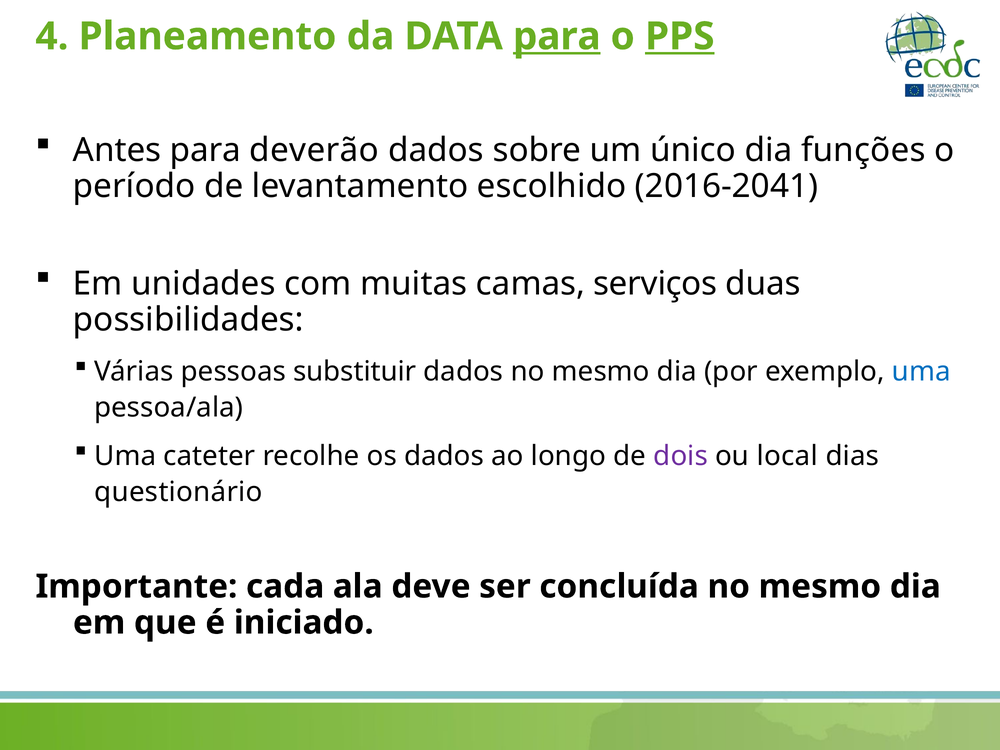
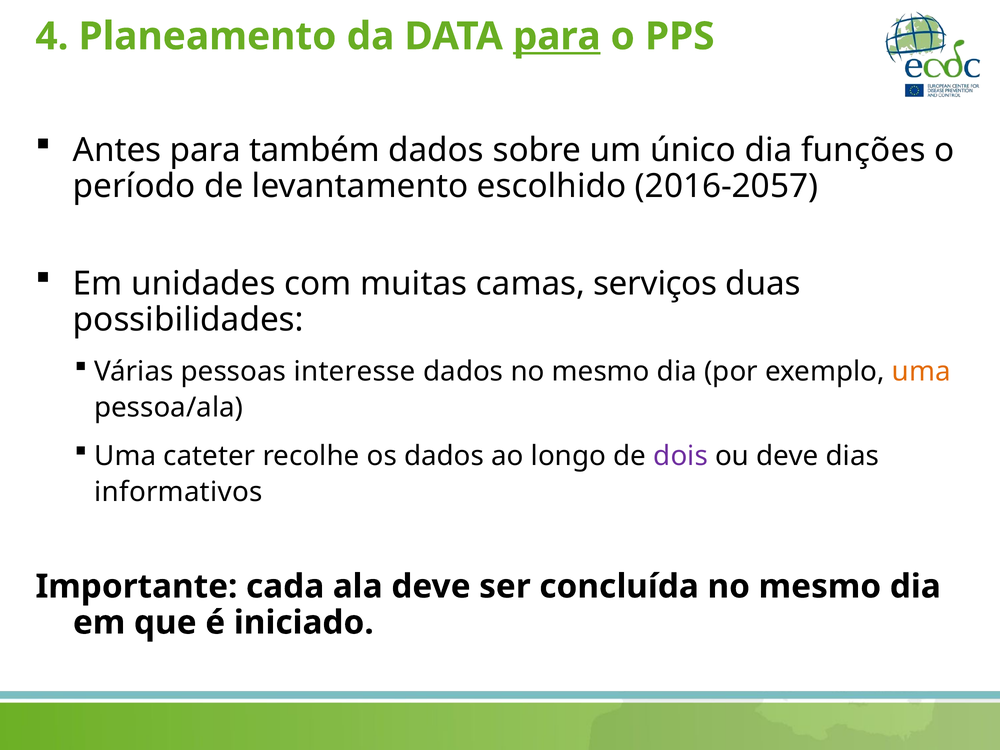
PPS underline: present -> none
deverão: deverão -> também
2016-2041: 2016-2041 -> 2016-2057
substituir: substituir -> interesse
uma at (921, 371) colour: blue -> orange
ou local: local -> deve
questionário: questionário -> informativos
